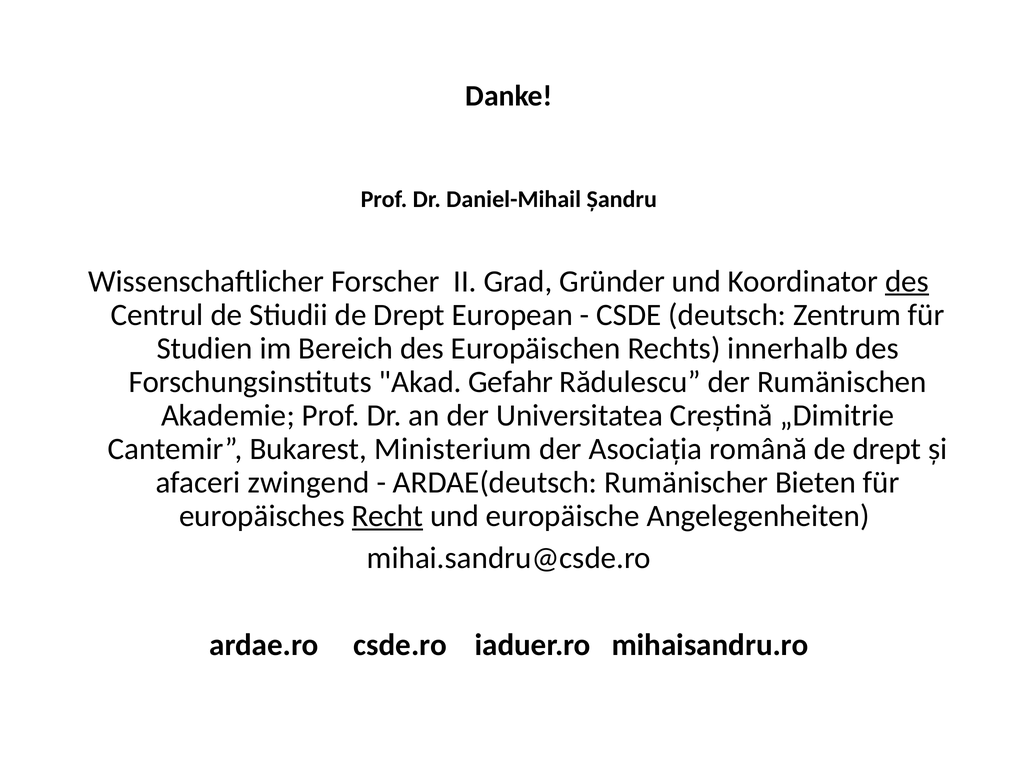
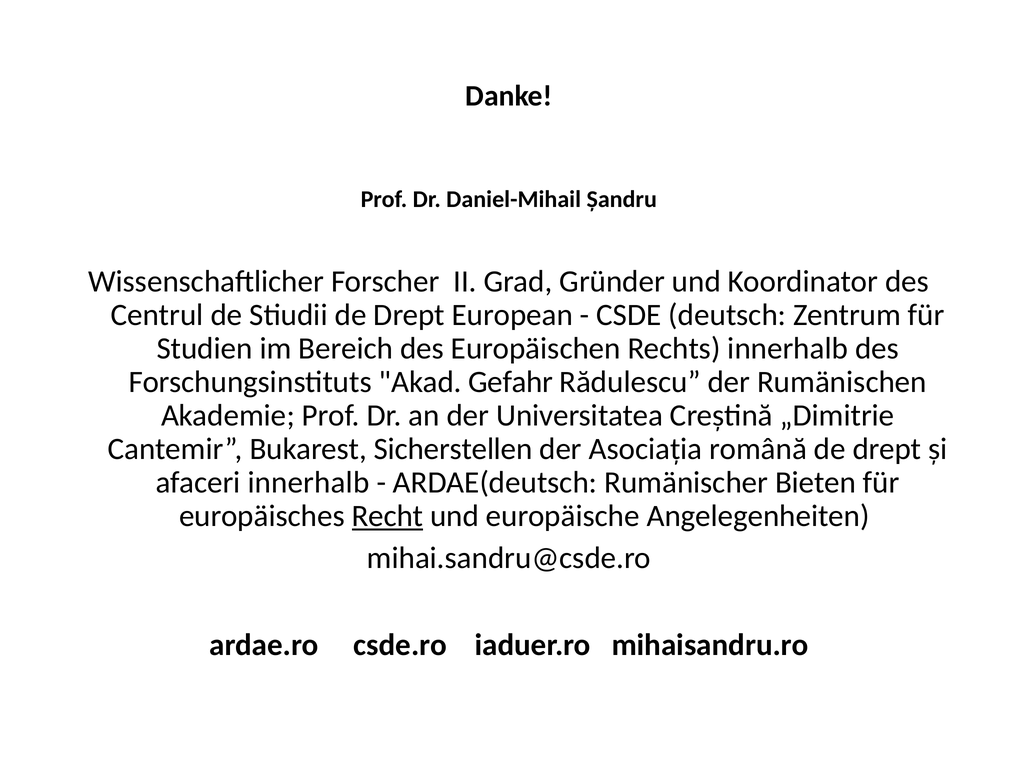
des at (907, 281) underline: present -> none
Ministerium: Ministerium -> Sicherstellen
afaceri zwingend: zwingend -> innerhalb
